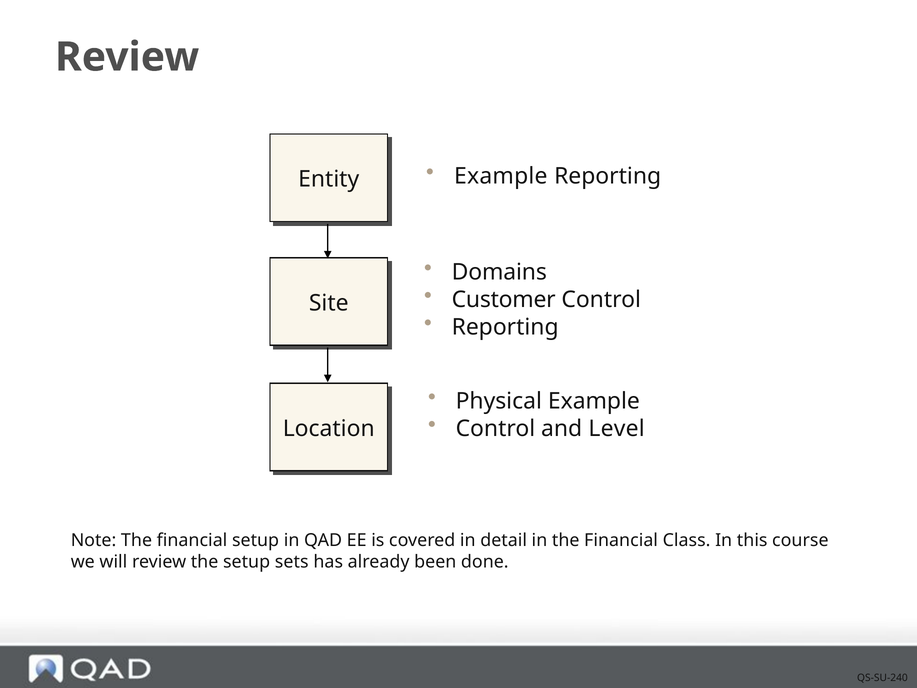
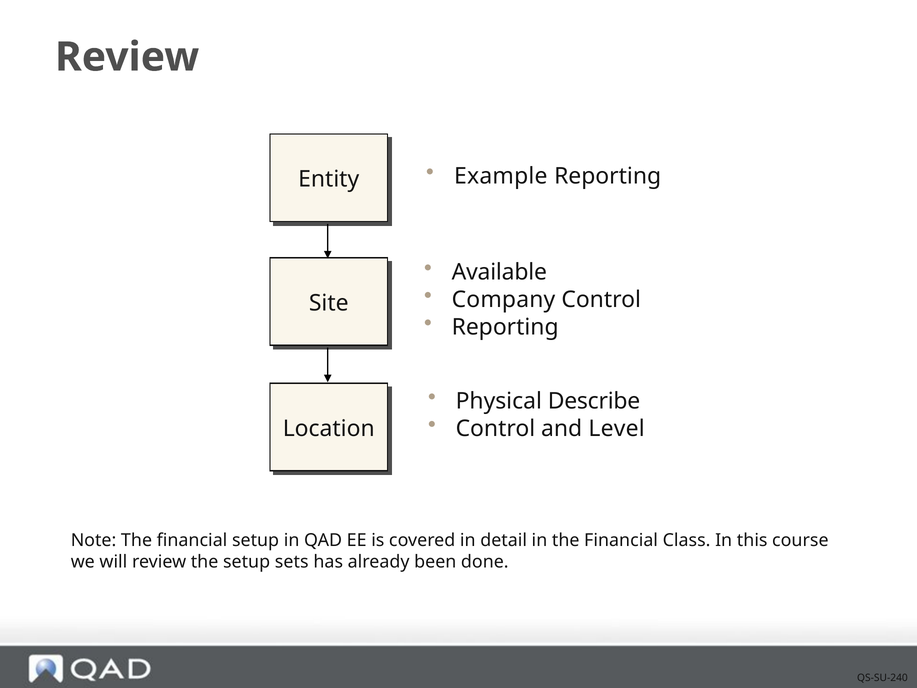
Domains: Domains -> Available
Customer: Customer -> Company
Physical Example: Example -> Describe
